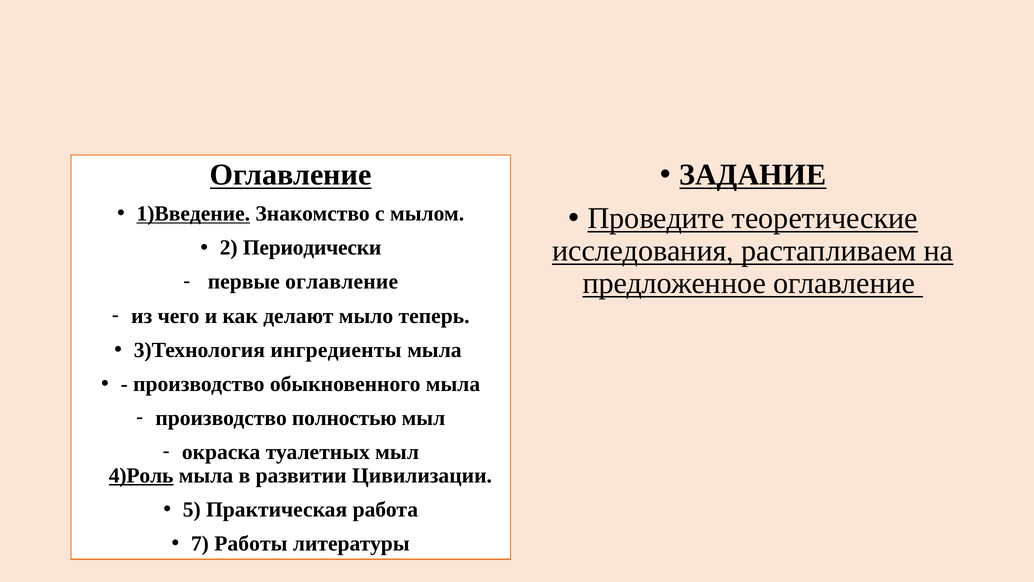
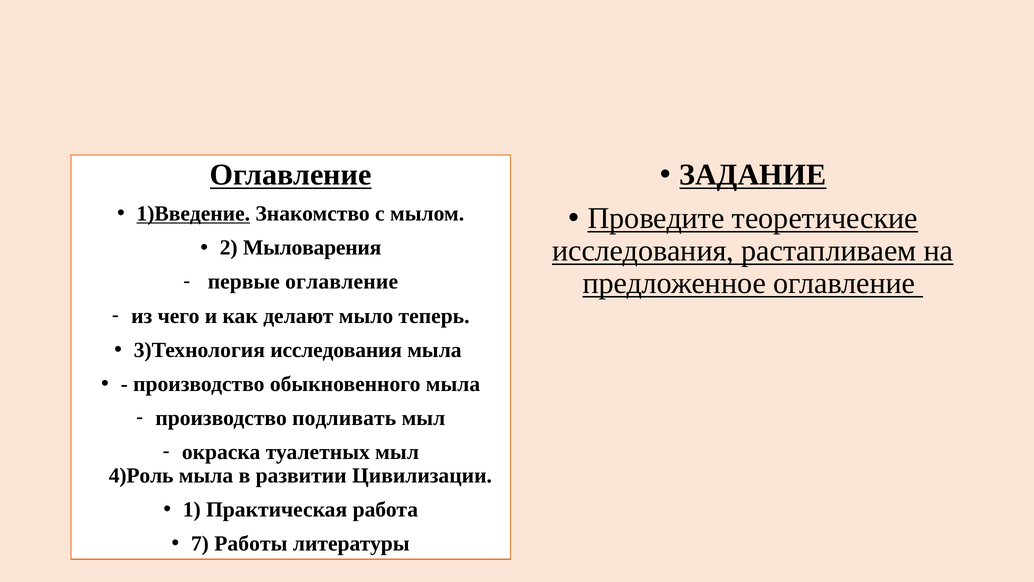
Периодически: Периодически -> Мыловарения
3)Технология ингредиенты: ингредиенты -> исследования
полностью: полностью -> подливать
4)Роль underline: present -> none
5: 5 -> 1
